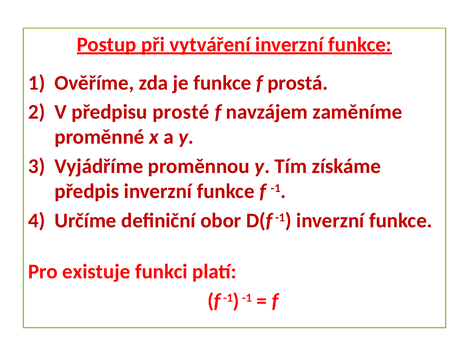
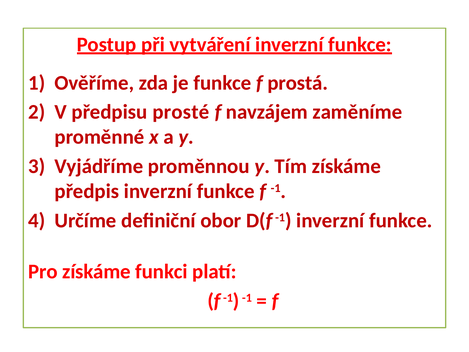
Pro existuje: existuje -> získáme
